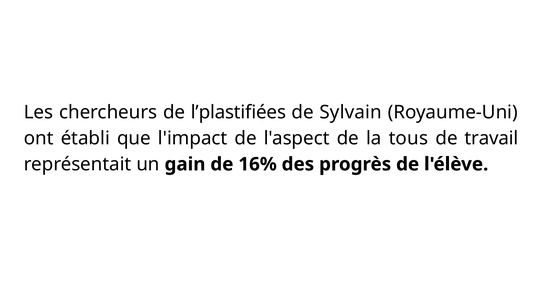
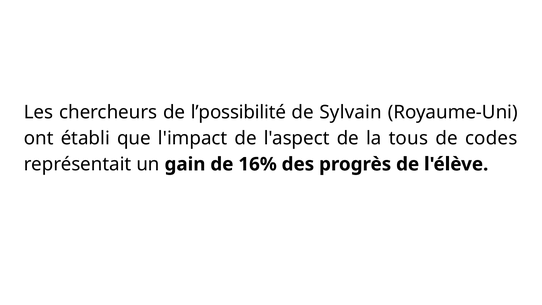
l’plastifiées: l’plastifiées -> l’possibilité
travail: travail -> codes
